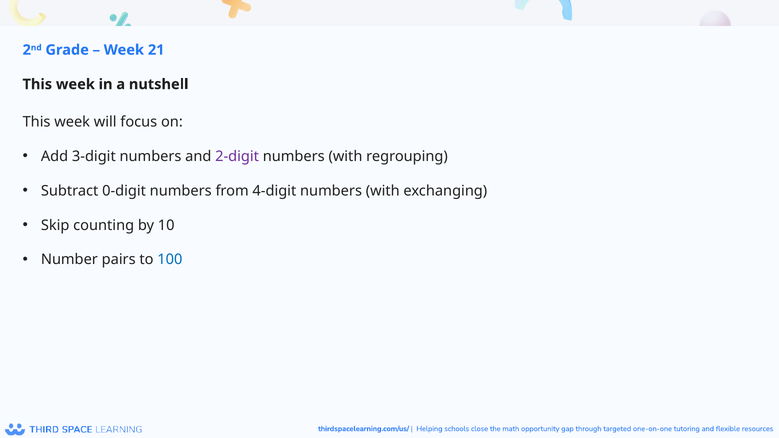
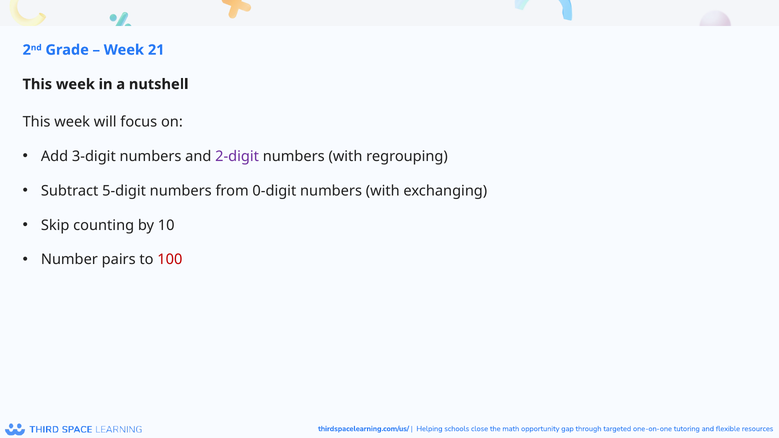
0-digit: 0-digit -> 5-digit
4-digit: 4-digit -> 0-digit
100 colour: blue -> red
